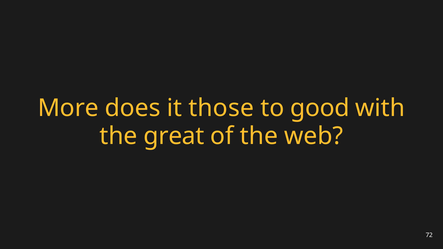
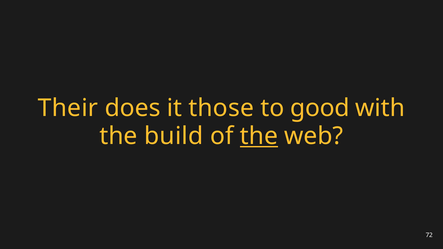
More: More -> Their
great: great -> build
the at (259, 136) underline: none -> present
